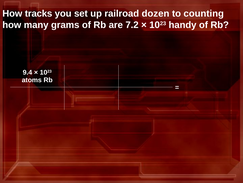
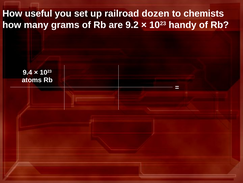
tracks: tracks -> useful
counting: counting -> chemists
7.2: 7.2 -> 9.2
